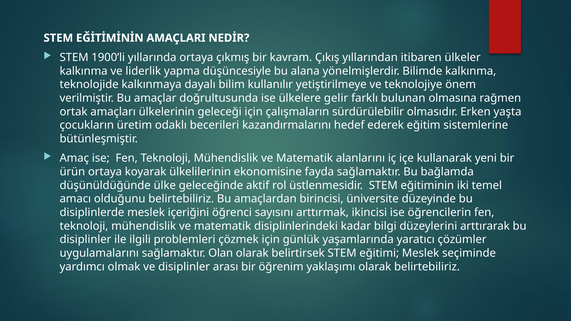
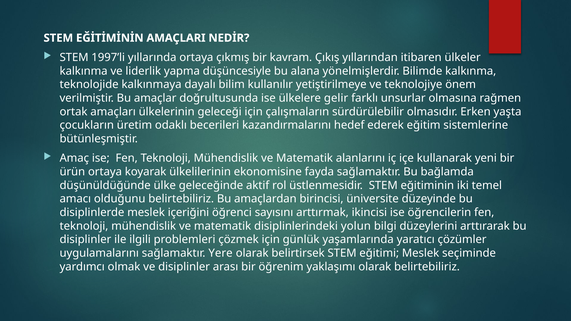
1900’li: 1900’li -> 1997’li
bulunan: bulunan -> unsurlar
kadar: kadar -> yolun
Olan: Olan -> Yere
